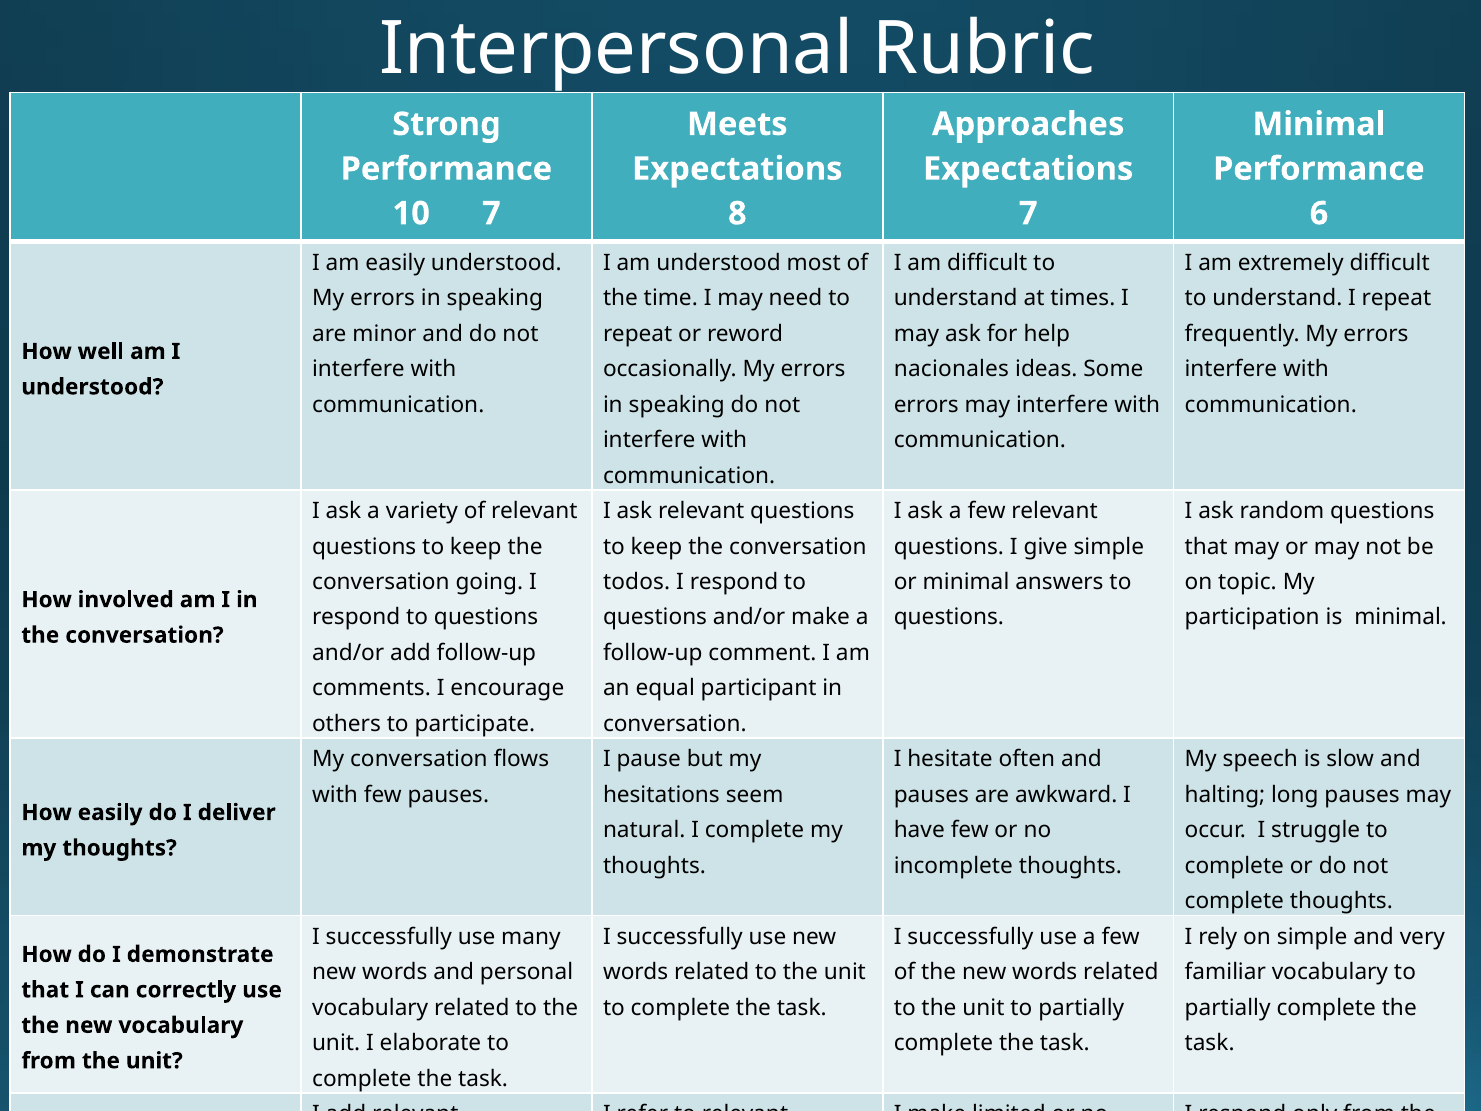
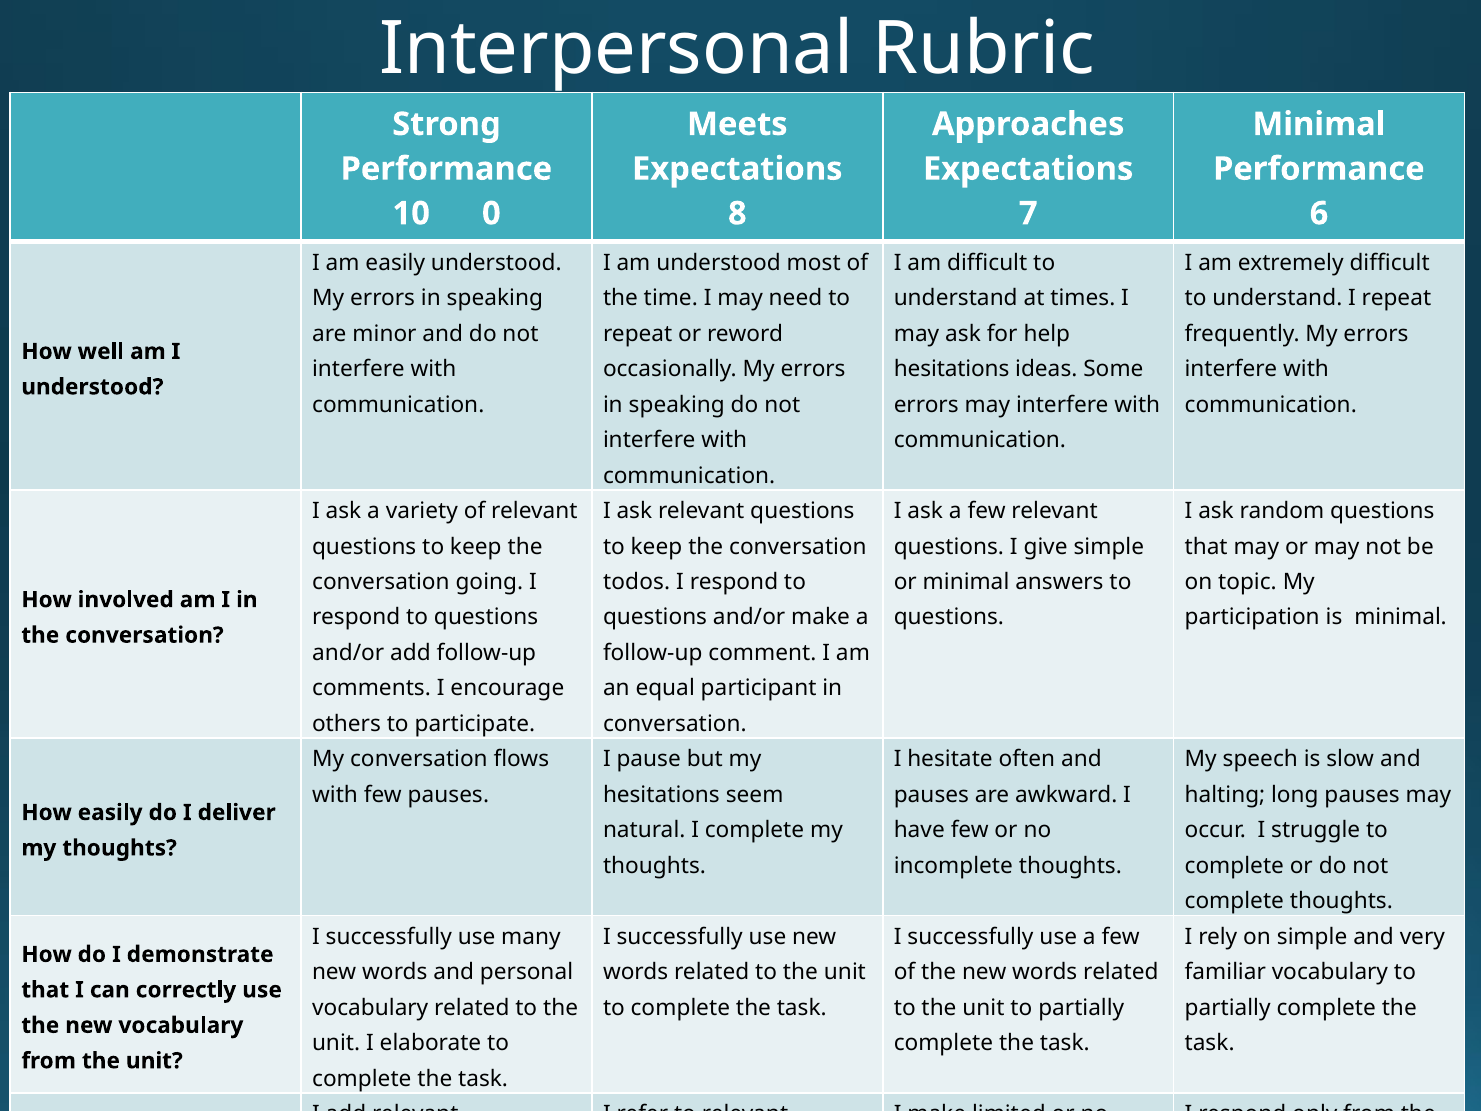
7 at (491, 214): 7 -> 0
nacionales at (951, 369): nacionales -> hesitations
